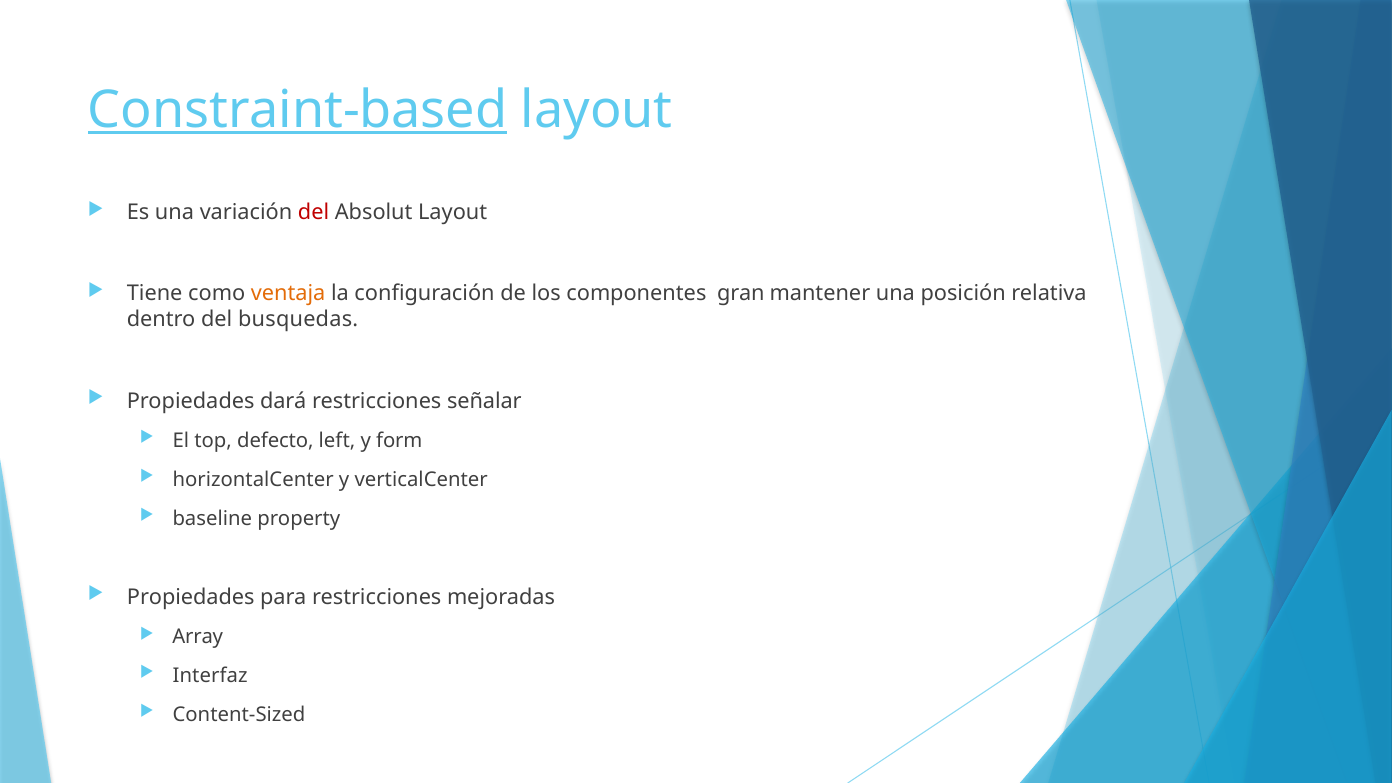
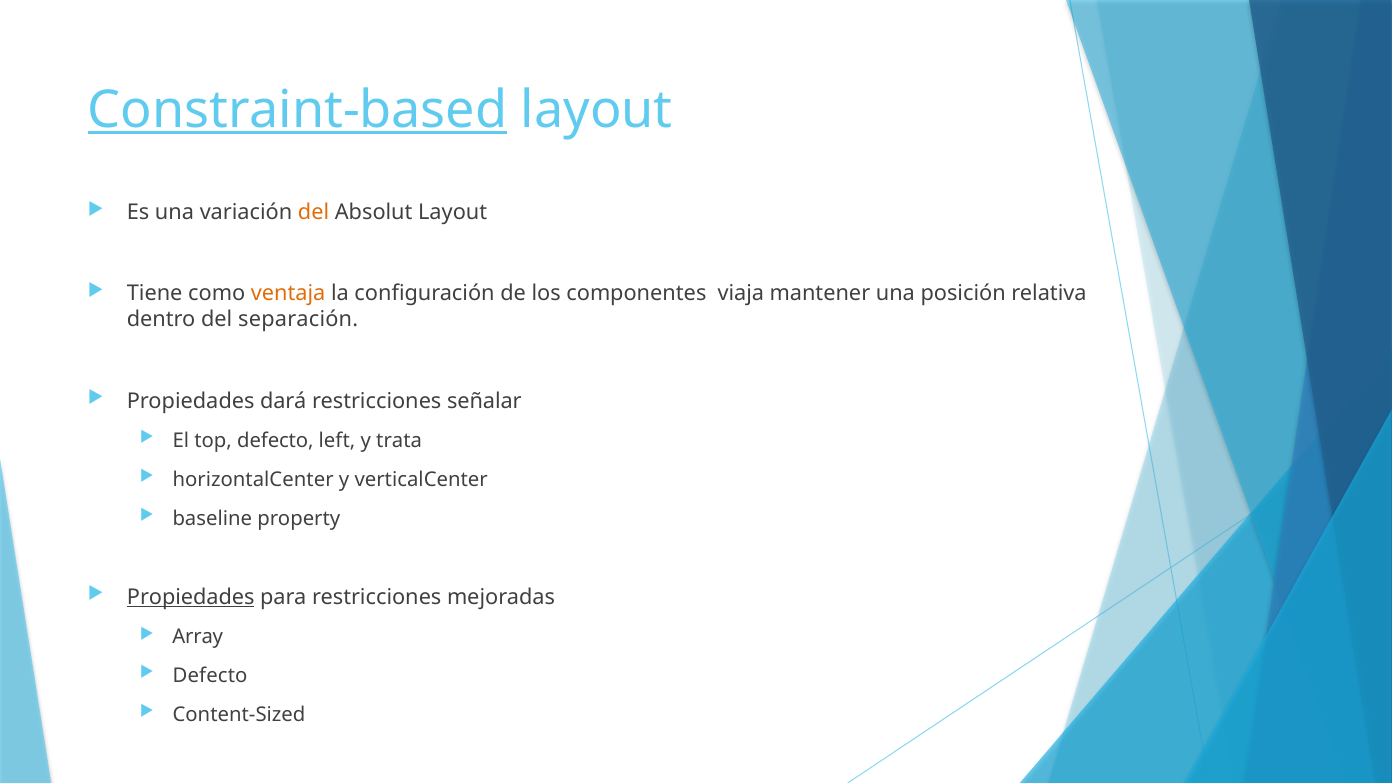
del at (314, 212) colour: red -> orange
gran: gran -> viaja
busquedas: busquedas -> separación
form: form -> trata
Propiedades at (191, 597) underline: none -> present
Interfaz at (210, 676): Interfaz -> Defecto
